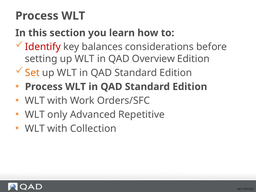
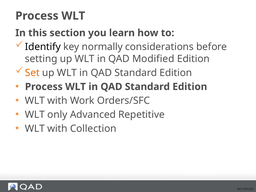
Identify colour: red -> black
balances: balances -> normally
Overview: Overview -> Modified
